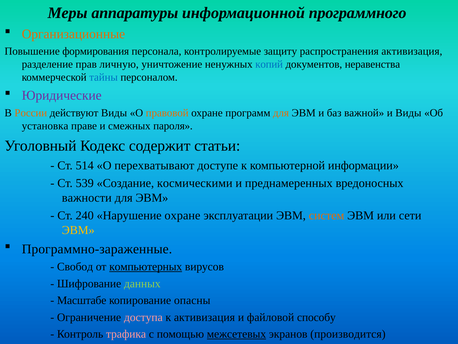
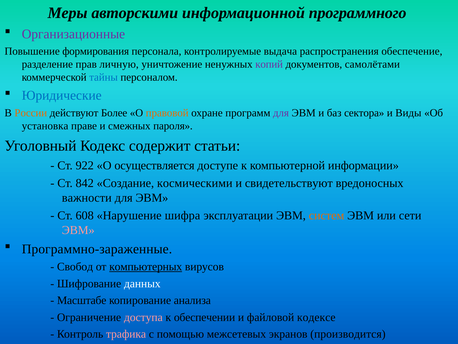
аппаратуры: аппаратуры -> авторскими
Организационные colour: orange -> purple
защиту: защиту -> выдача
распространения активизация: активизация -> обеспечение
копий colour: blue -> purple
неравенства: неравенства -> самолётами
Юридические colour: purple -> blue
действуют Виды: Виды -> Более
для at (281, 113) colour: orange -> purple
важной: важной -> сектора
514: 514 -> 922
перехватывают: перехватывают -> осуществляется
539: 539 -> 842
преднамеренных: преднамеренных -> свидетельствуют
240: 240 -> 608
Нарушение охране: охране -> шифра
ЭВМ at (78, 230) colour: yellow -> pink
данных colour: light green -> white
опасны: опасны -> анализа
к активизация: активизация -> обеспечении
способу: способу -> кодексе
межсетевых underline: present -> none
